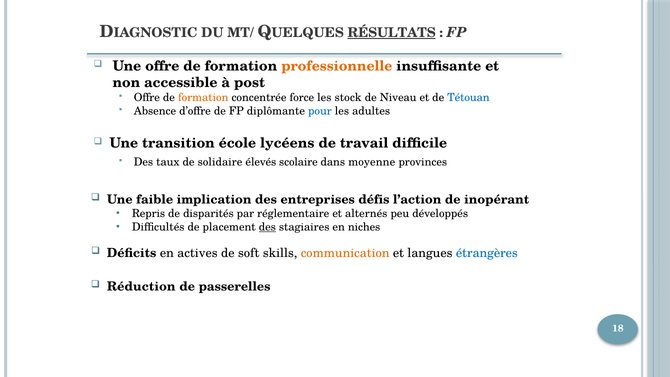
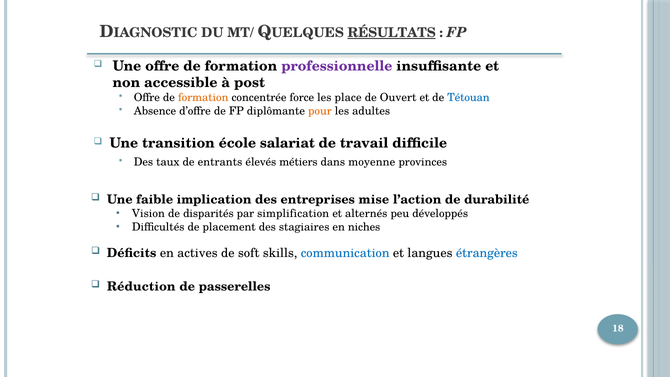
professionnelle colour: orange -> purple
stock: stock -> place
Niveau: Niveau -> Ouvert
pour colour: blue -> orange
lycéens: lycéens -> salariat
solidaire: solidaire -> entrants
scolaire: scolaire -> métiers
défis: défis -> mise
inopérant: inopérant -> durabilité
Repris: Repris -> Vision
réglementaire: réglementaire -> simplification
des at (267, 227) underline: present -> none
communication colour: orange -> blue
